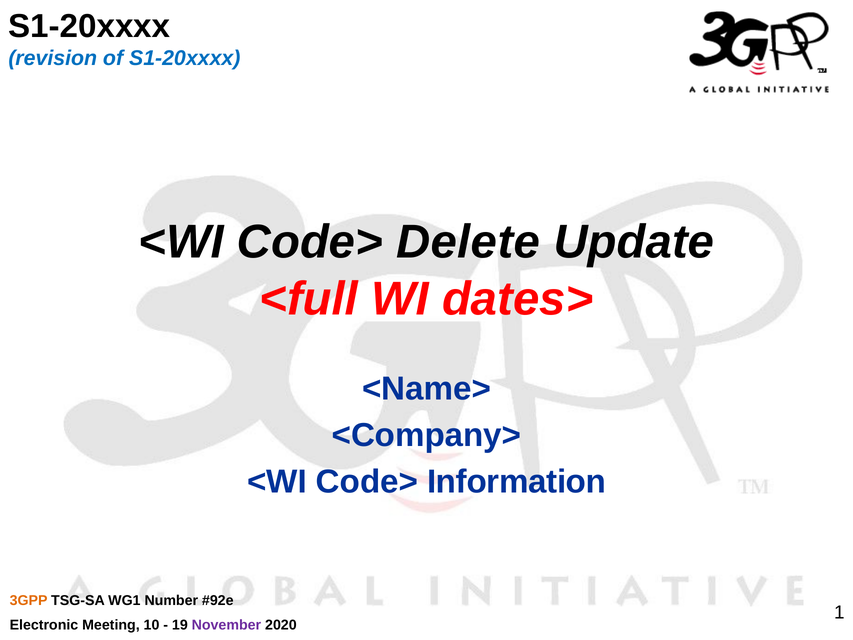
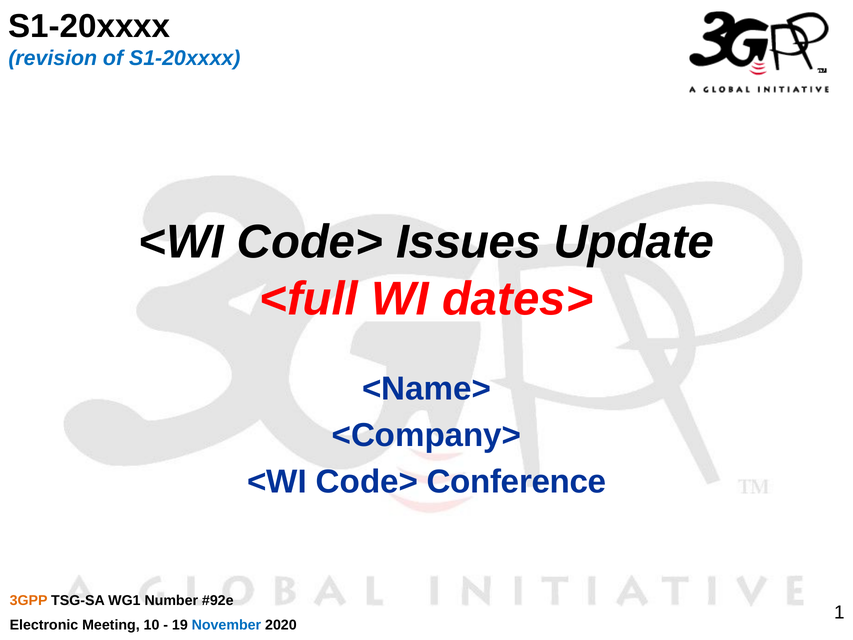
Delete: Delete -> Issues
Information: Information -> Conference
November colour: purple -> blue
